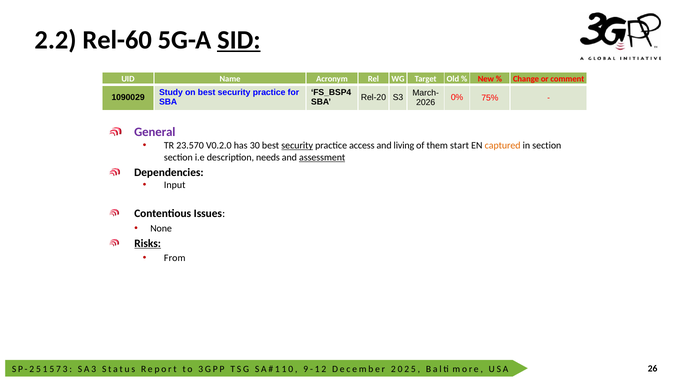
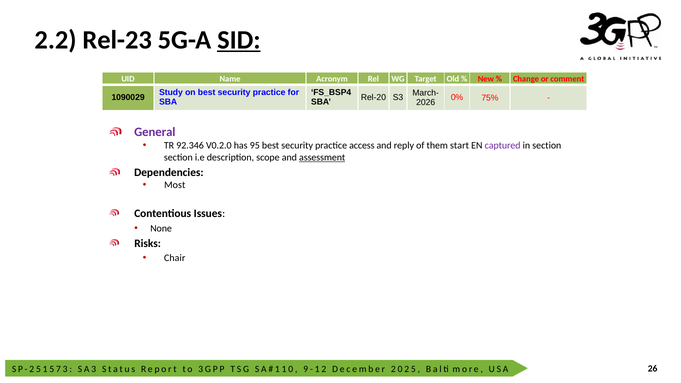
Rel-60: Rel-60 -> Rel-23
23.570: 23.570 -> 92.346
30: 30 -> 95
security at (297, 146) underline: present -> none
living: living -> reply
captured colour: orange -> purple
needs: needs -> scope
Input: Input -> Most
Risks underline: present -> none
From: From -> Chair
